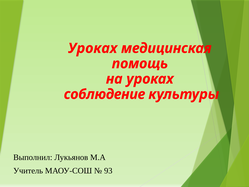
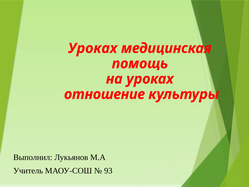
соблюдение: соблюдение -> отношение
